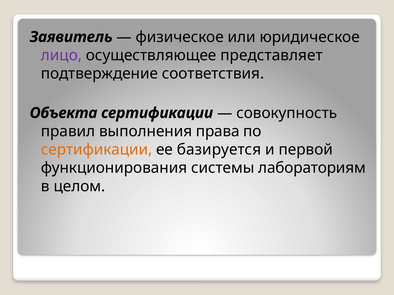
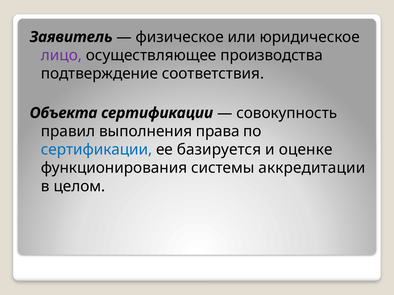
представляет: представляет -> производства
сертификации at (97, 150) colour: orange -> blue
первой: первой -> оценке
лабораториям: лабораториям -> аккредитации
